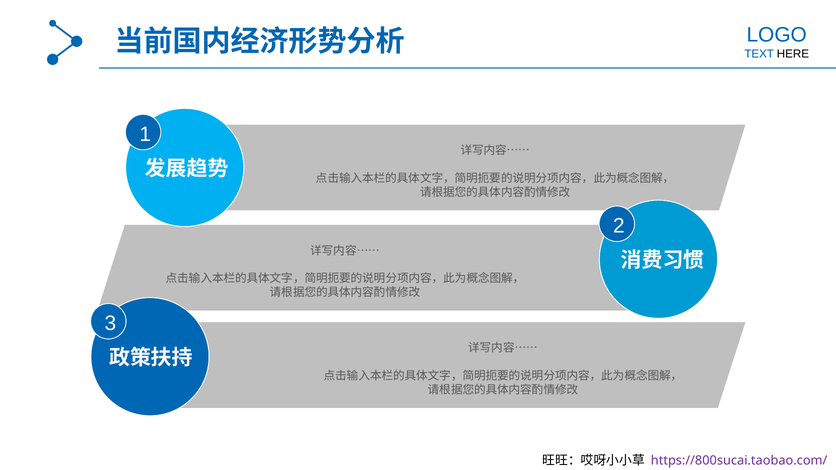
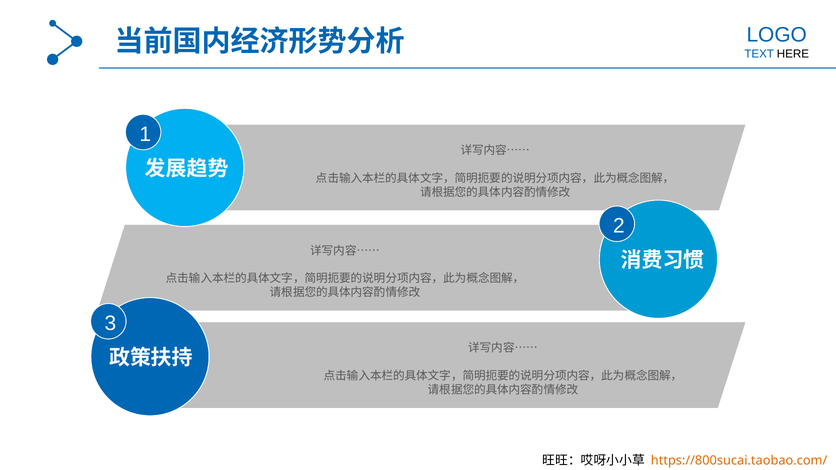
https://800sucai.taobao.com/ colour: purple -> orange
